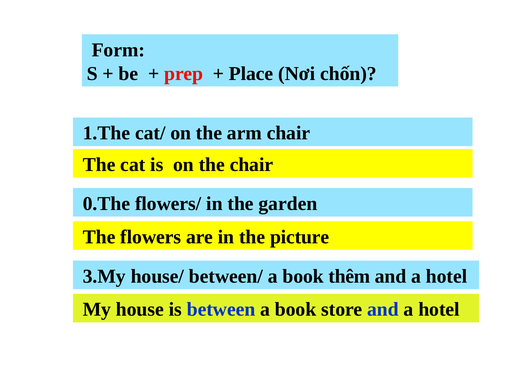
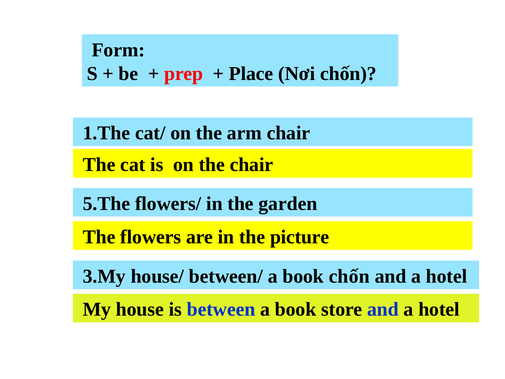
0.The: 0.The -> 5.The
book thêm: thêm -> chốn
